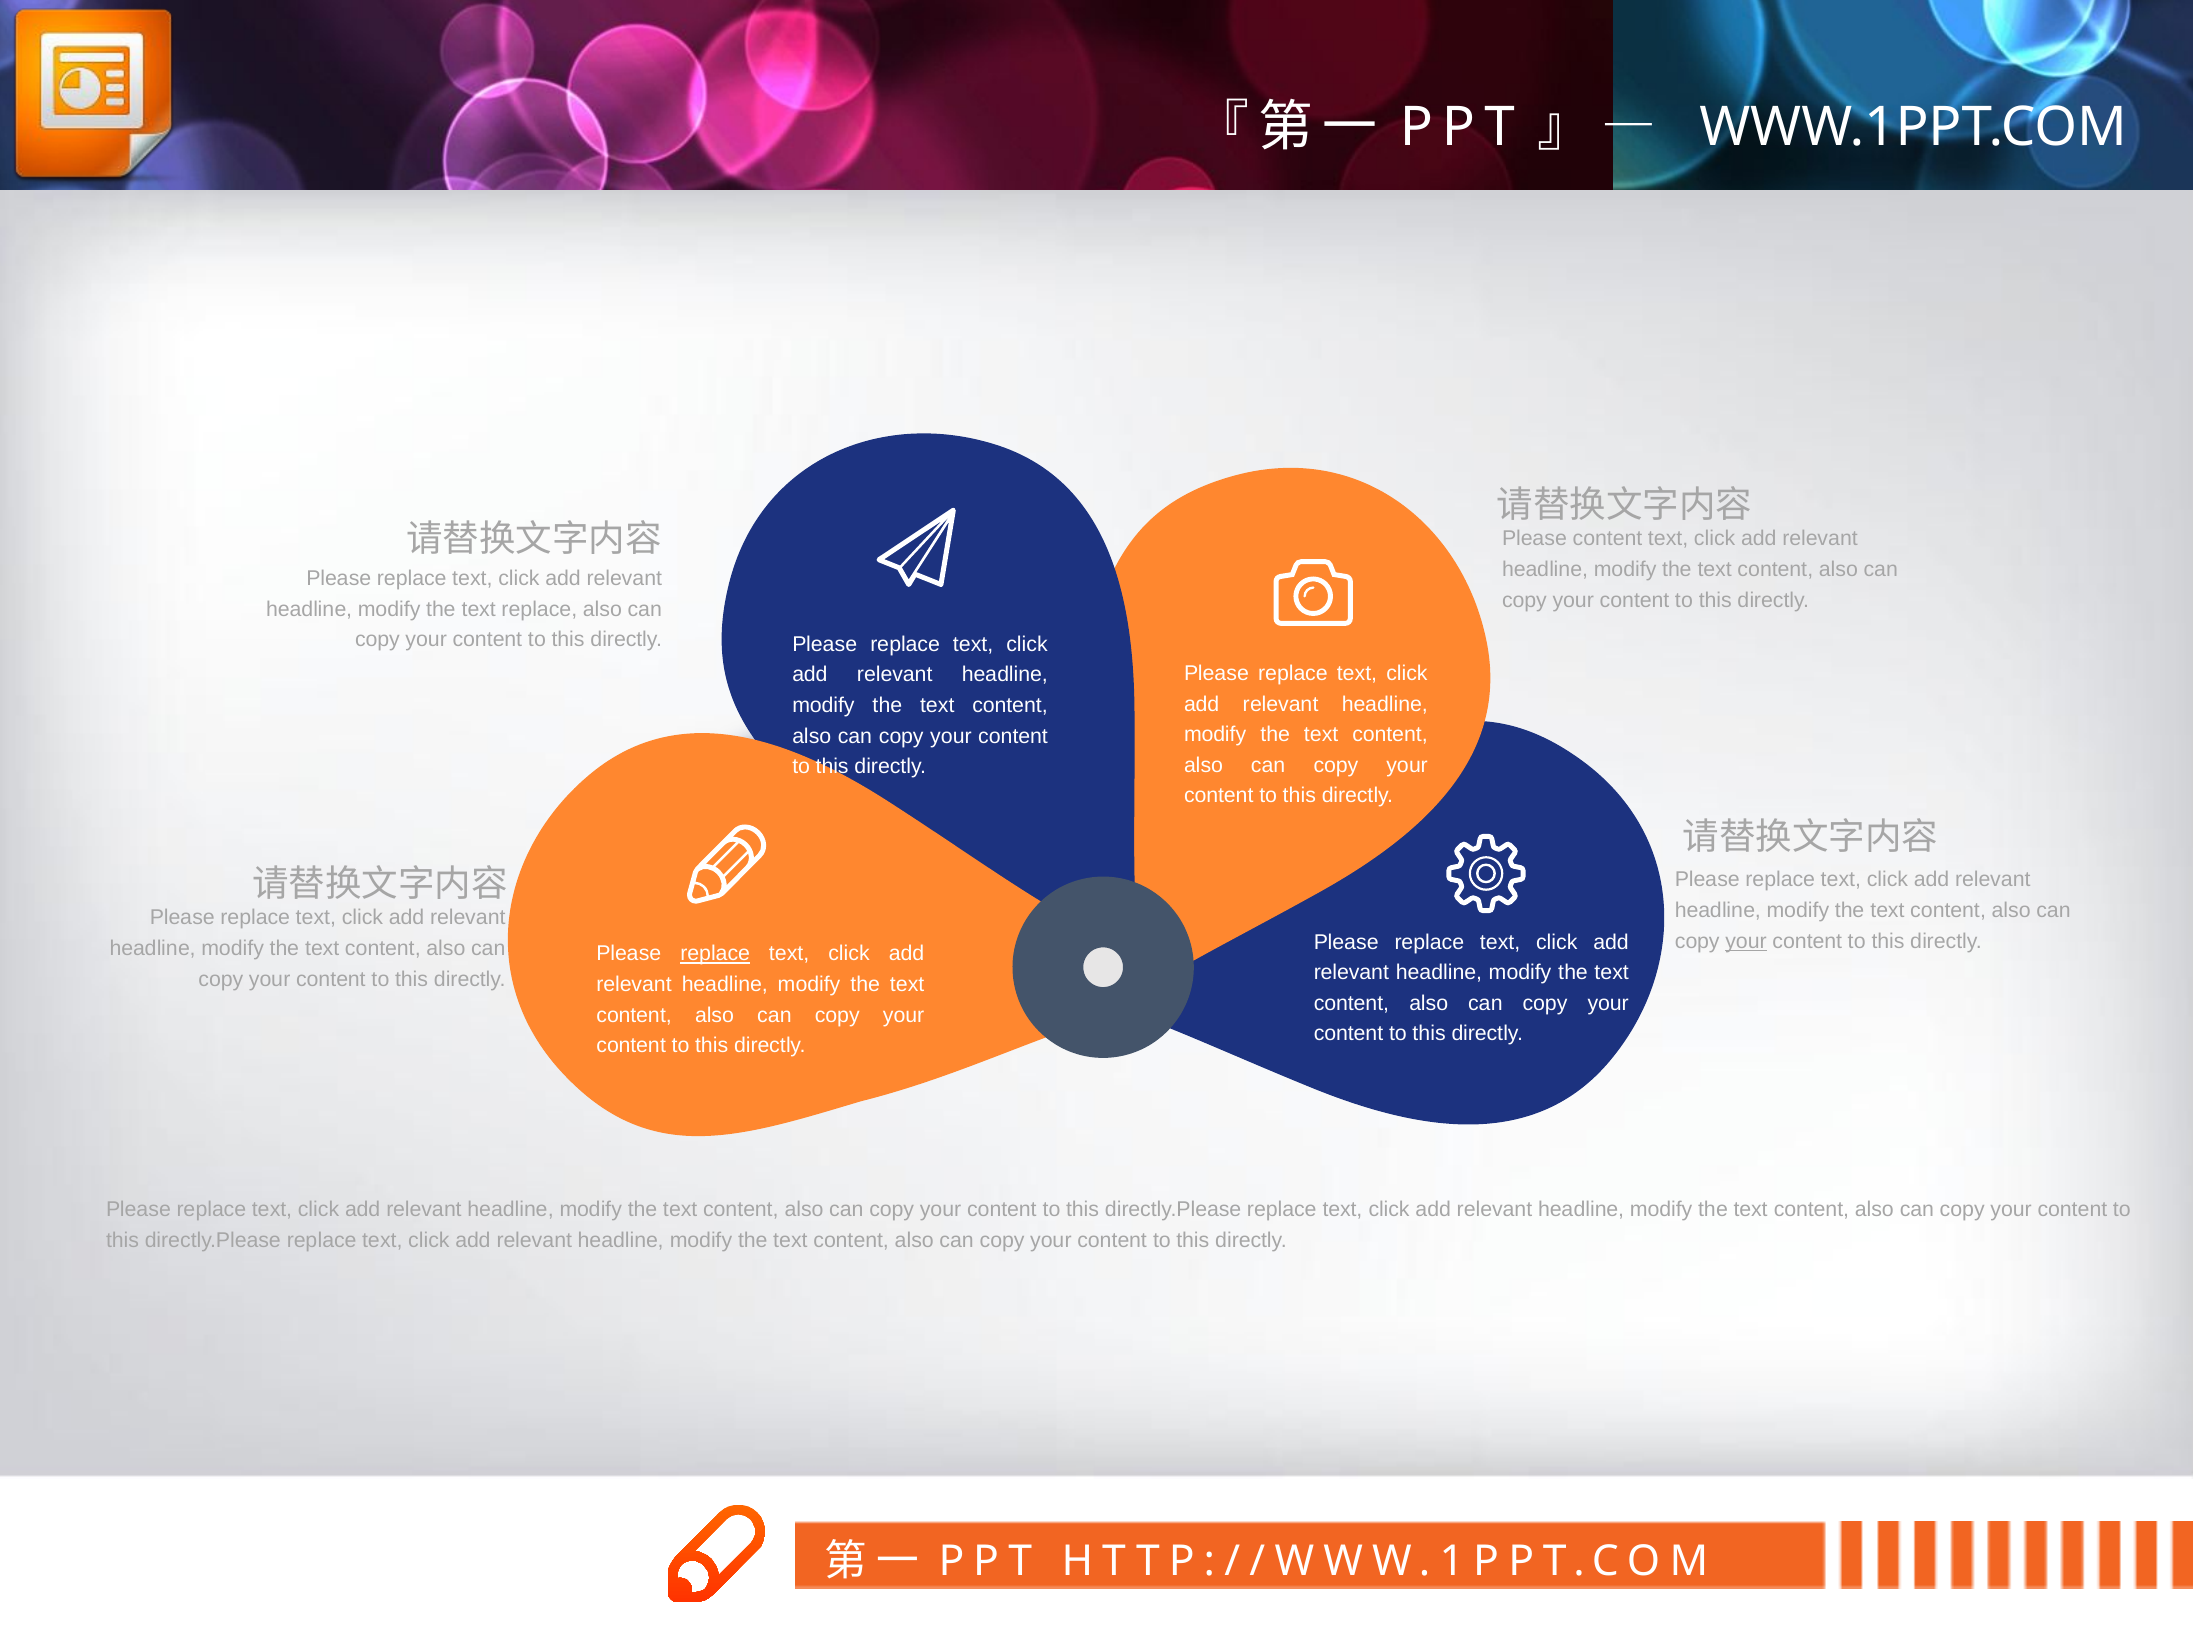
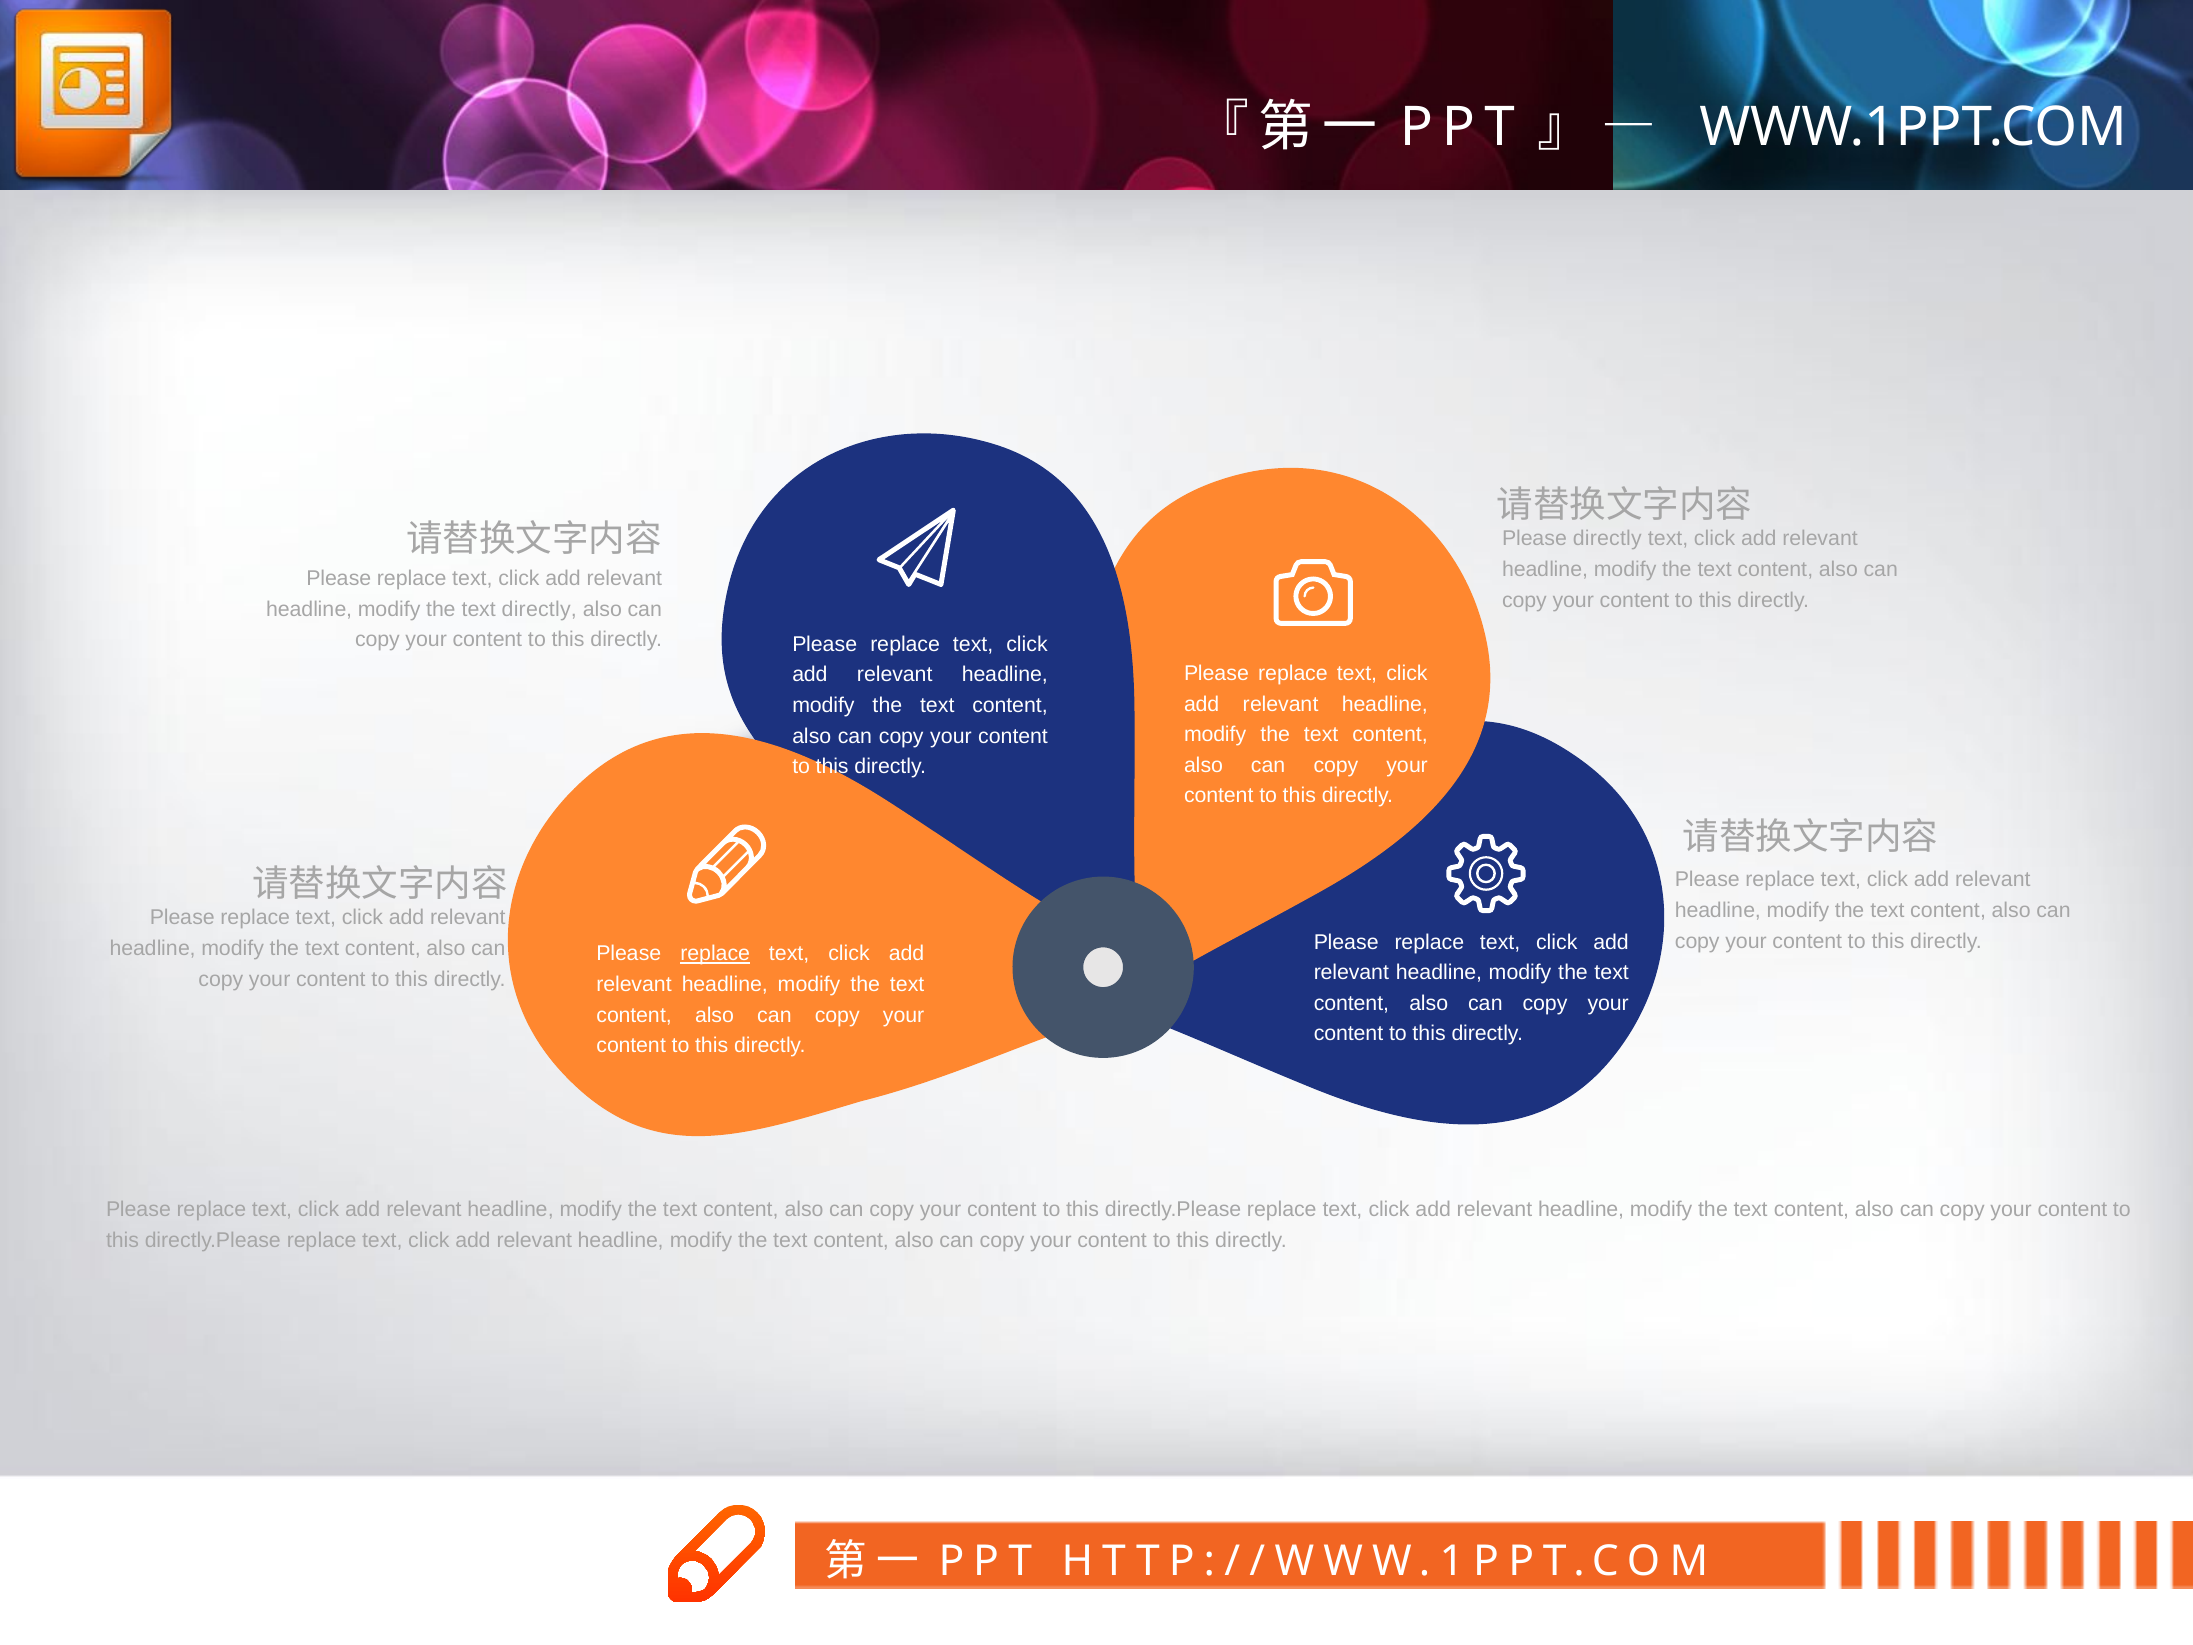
content at (1607, 539): content -> directly
text replace: replace -> directly
your at (1746, 941) underline: present -> none
